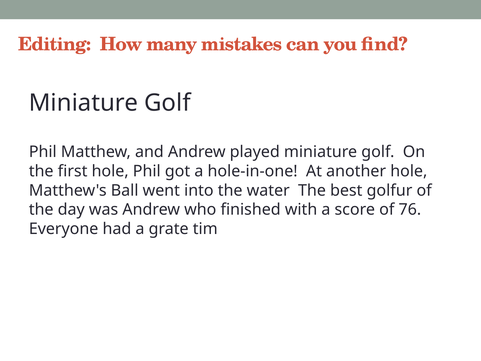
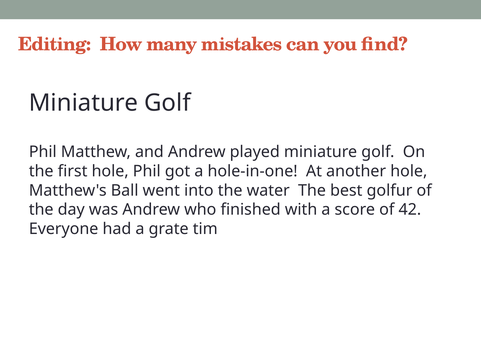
76: 76 -> 42
